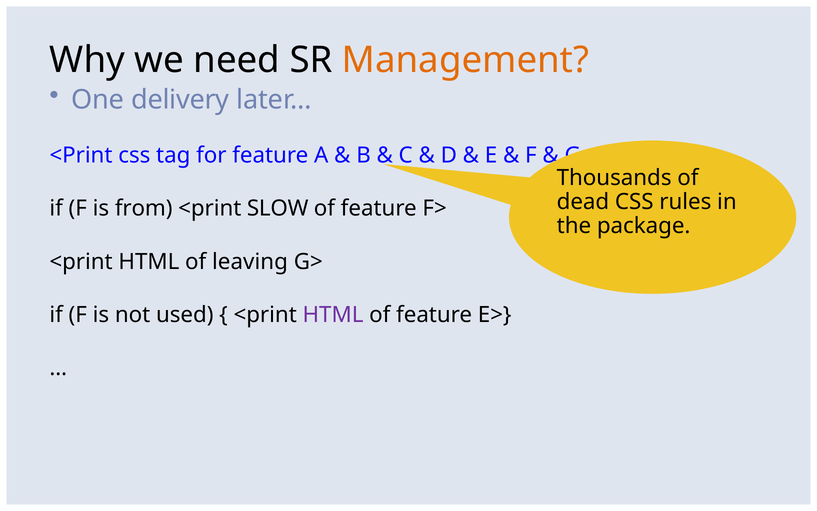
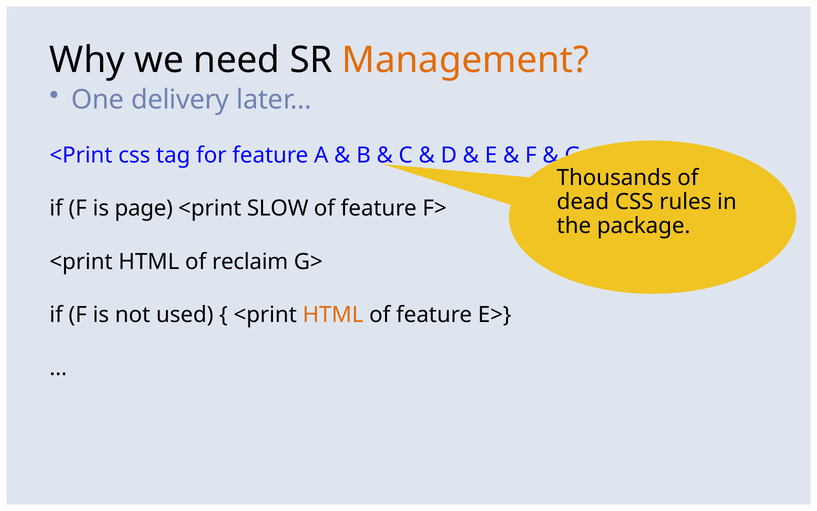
from: from -> page
leaving: leaving -> reclaim
HTML at (333, 315) colour: purple -> orange
